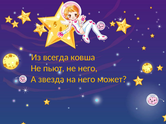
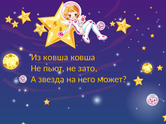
Из всегда: всегда -> ковша
не него: него -> зато
